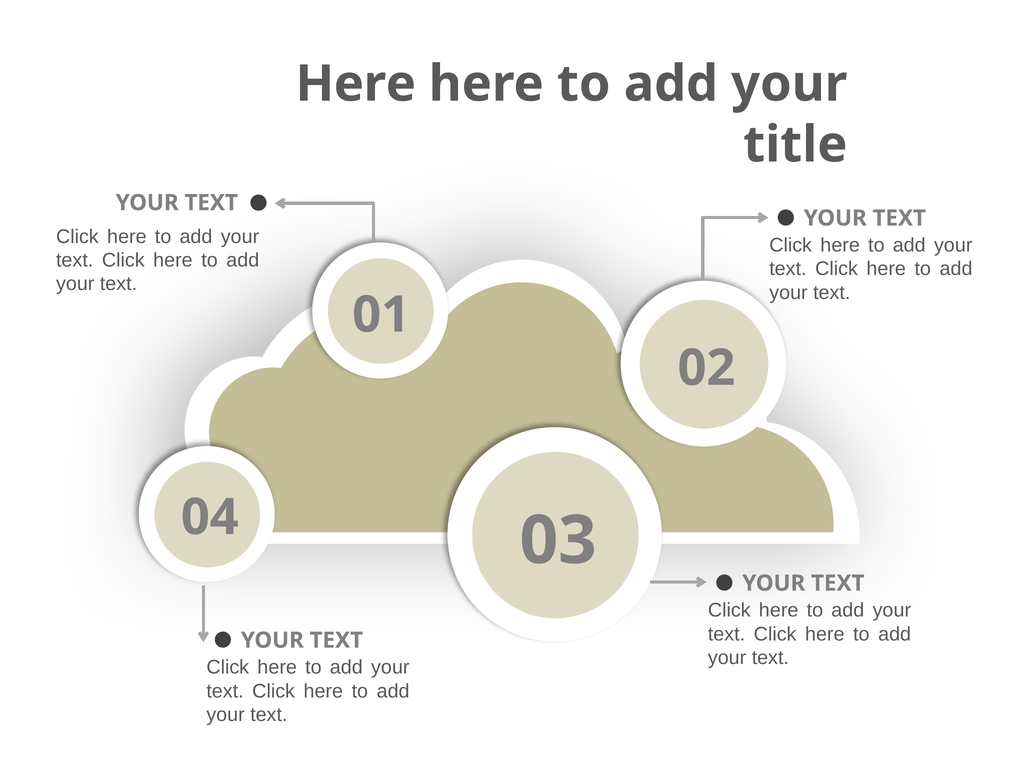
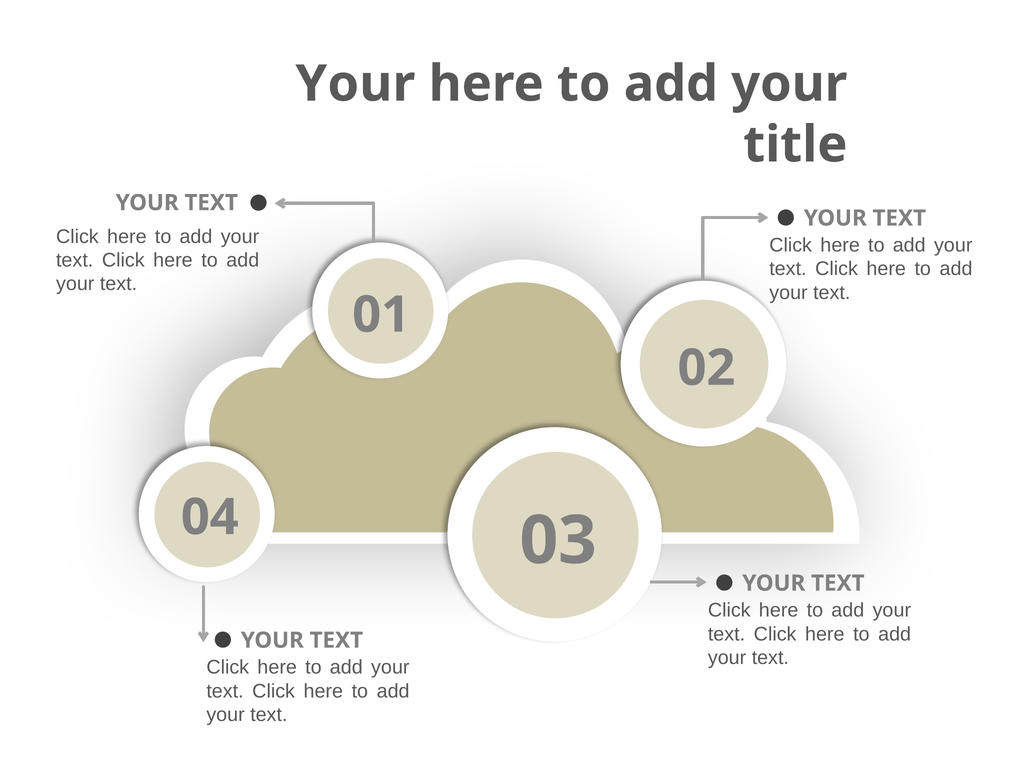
Here at (356, 84): Here -> Your
